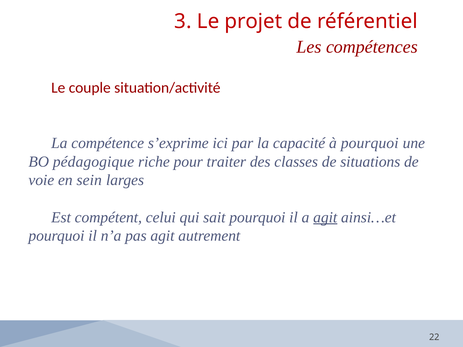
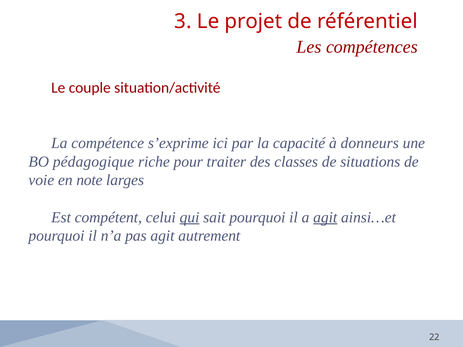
à pourquoi: pourquoi -> donneurs
sein: sein -> note
qui underline: none -> present
